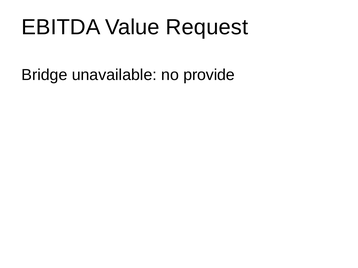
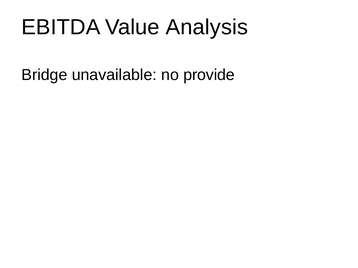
Request: Request -> Analysis
